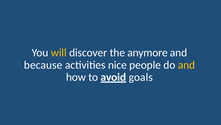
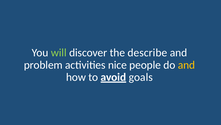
will colour: yellow -> light green
anymore: anymore -> describe
because: because -> problem
